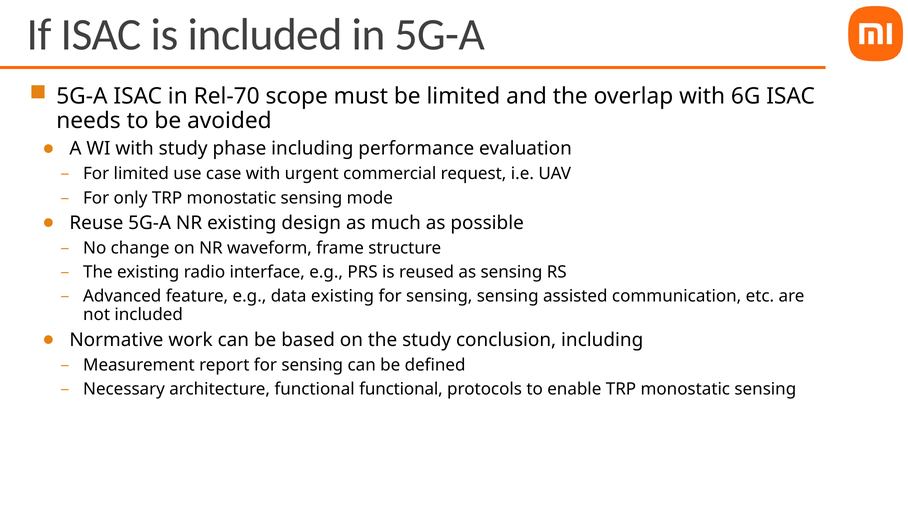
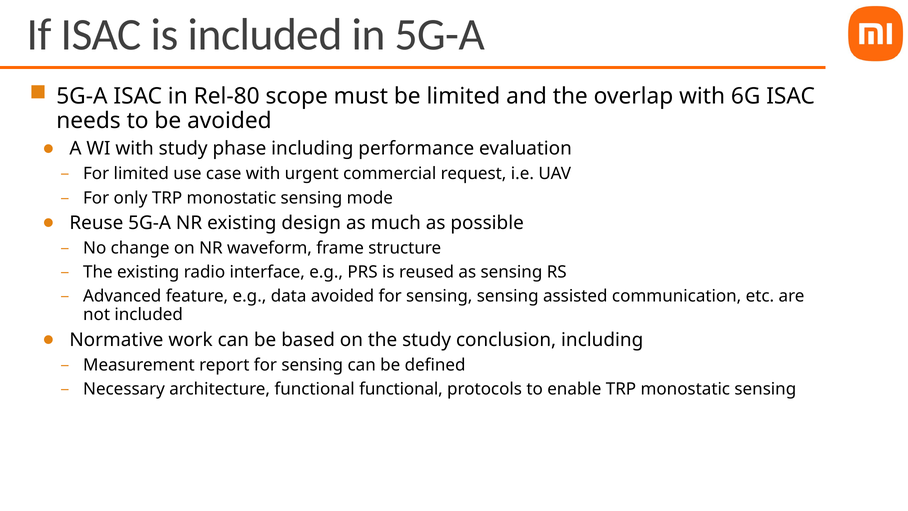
Rel-70: Rel-70 -> Rel-80
data existing: existing -> avoided
